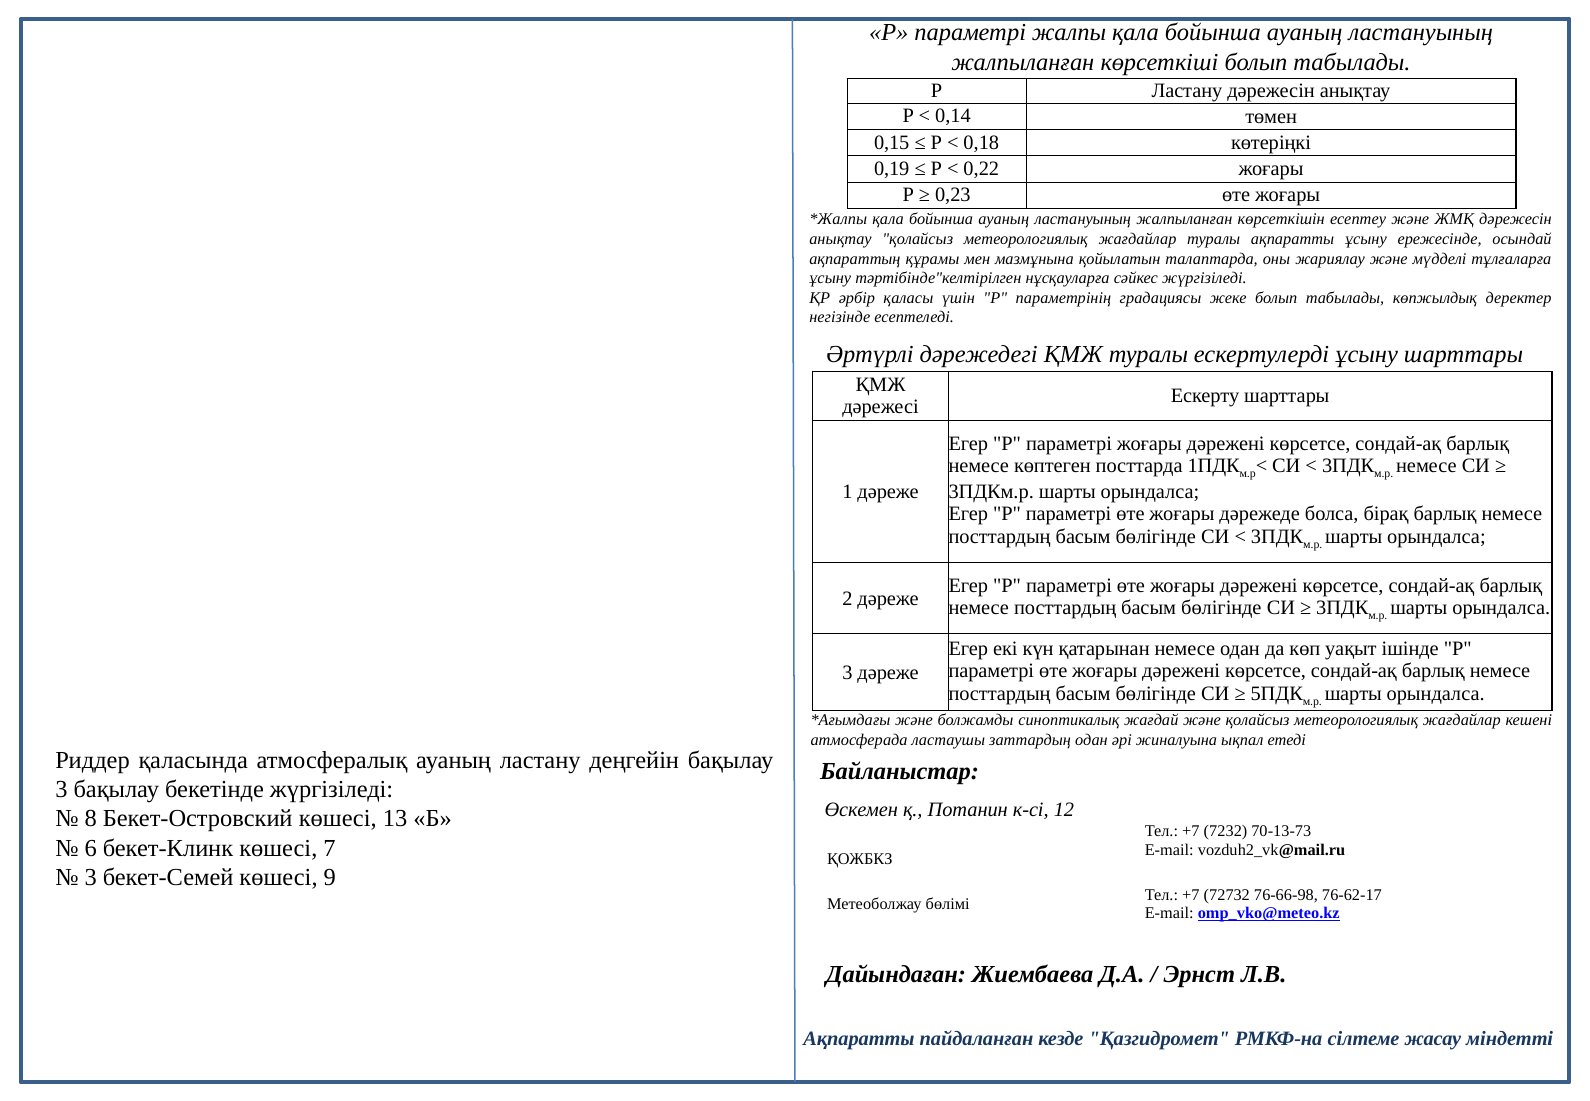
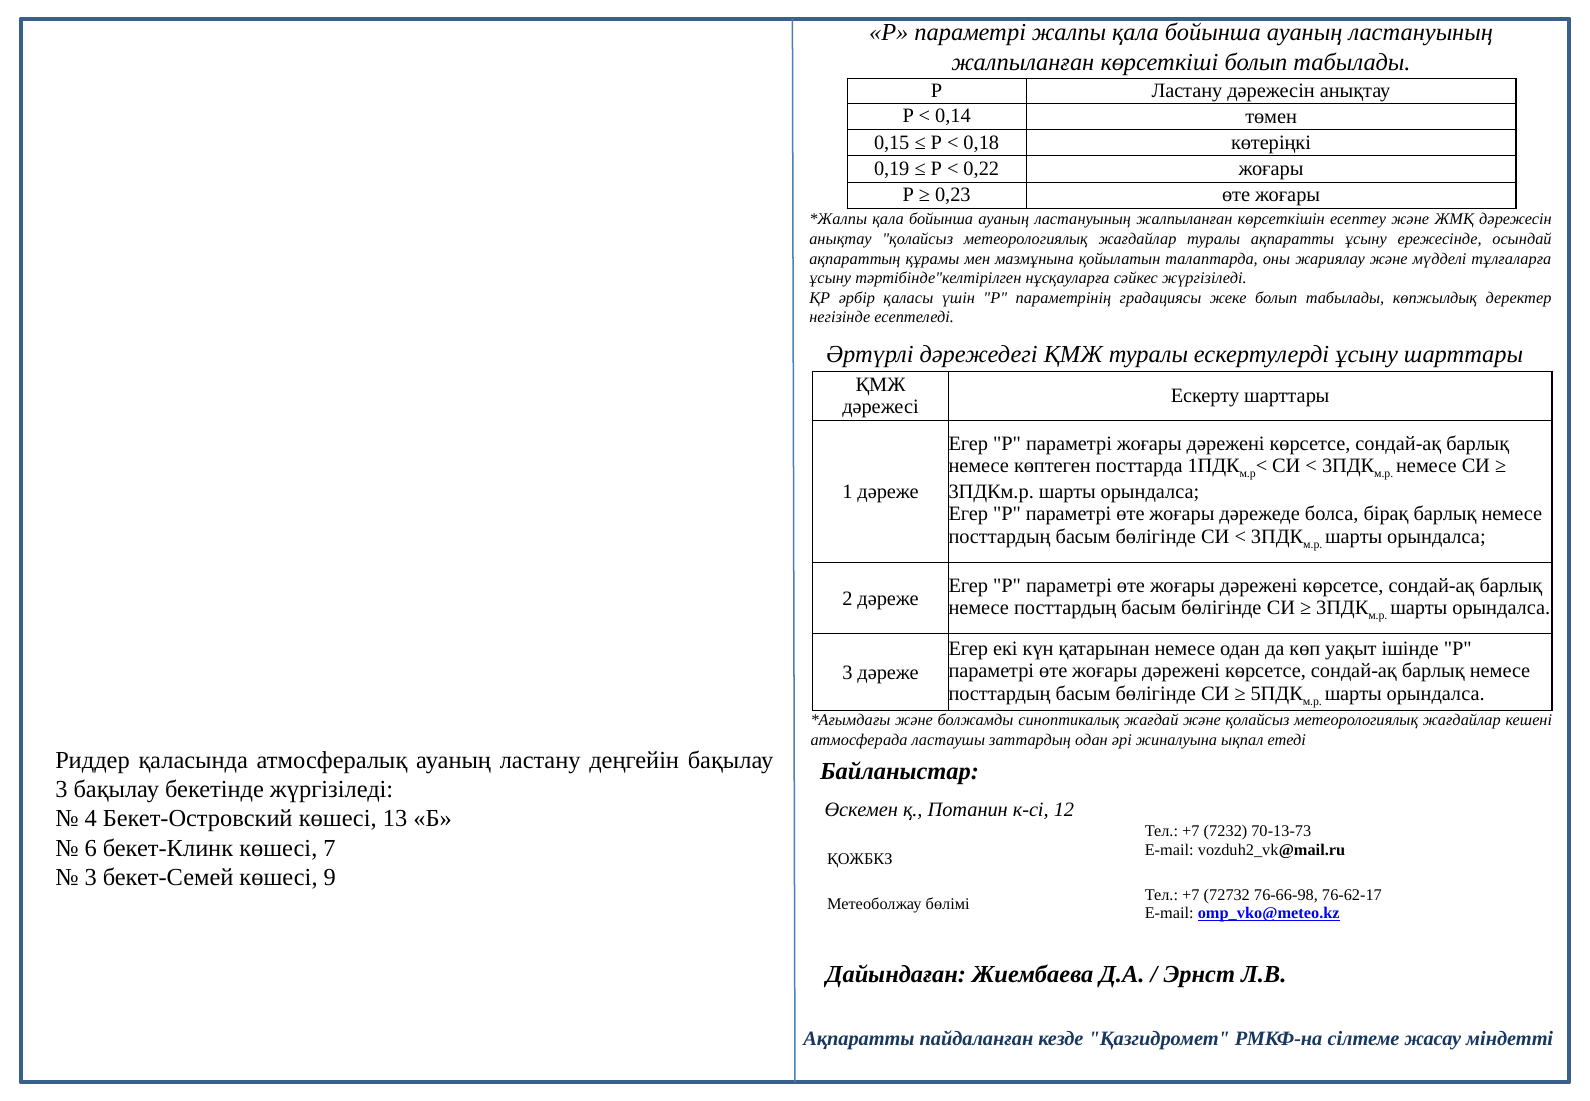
8: 8 -> 4
